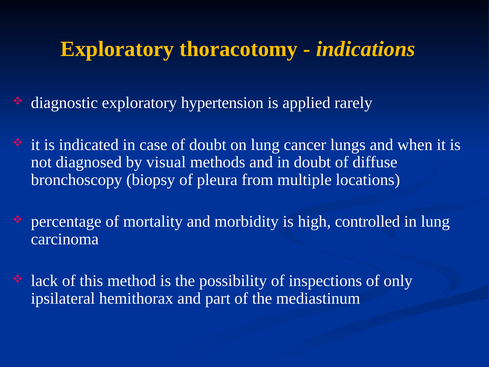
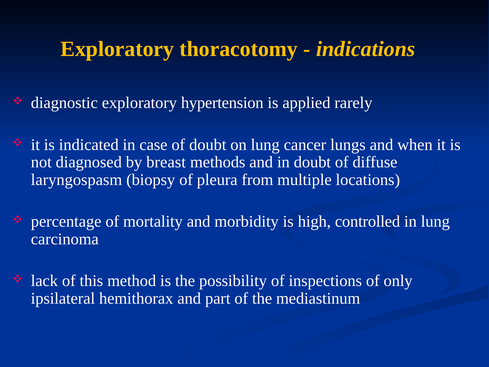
visual: visual -> breast
bronchoscopy: bronchoscopy -> laryngospasm
